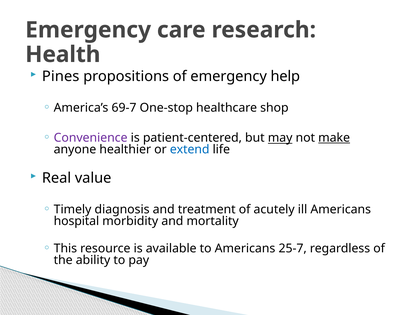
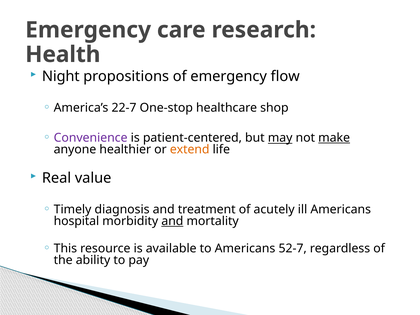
Pines: Pines -> Night
help: help -> flow
69-7: 69-7 -> 22-7
extend colour: blue -> orange
and at (172, 221) underline: none -> present
25-7: 25-7 -> 52-7
